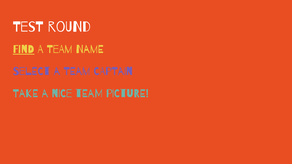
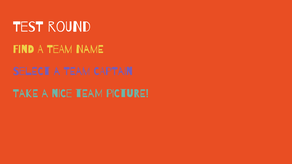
Find underline: present -> none
